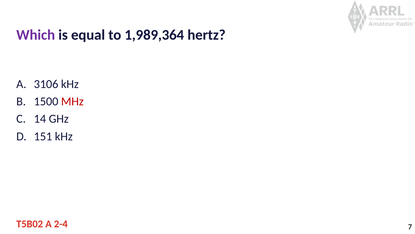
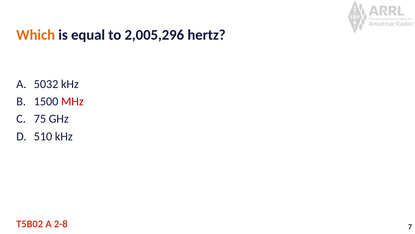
Which colour: purple -> orange
1,989,364: 1,989,364 -> 2,005,296
3106: 3106 -> 5032
14: 14 -> 75
151: 151 -> 510
2-4: 2-4 -> 2-8
